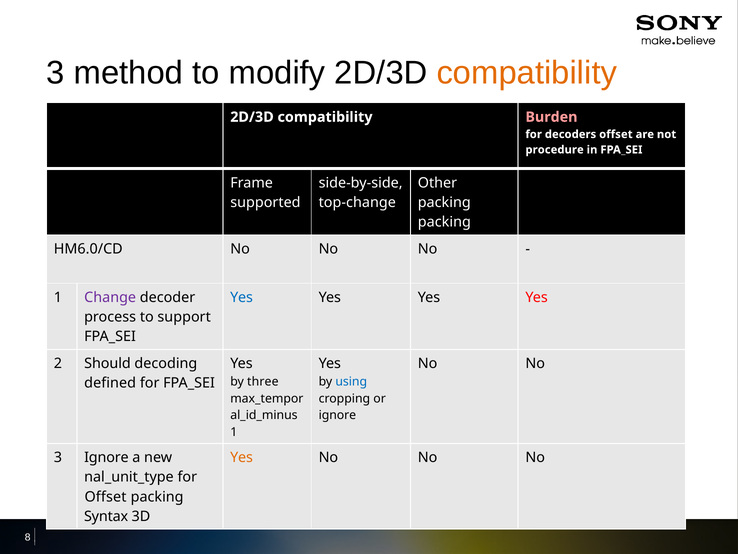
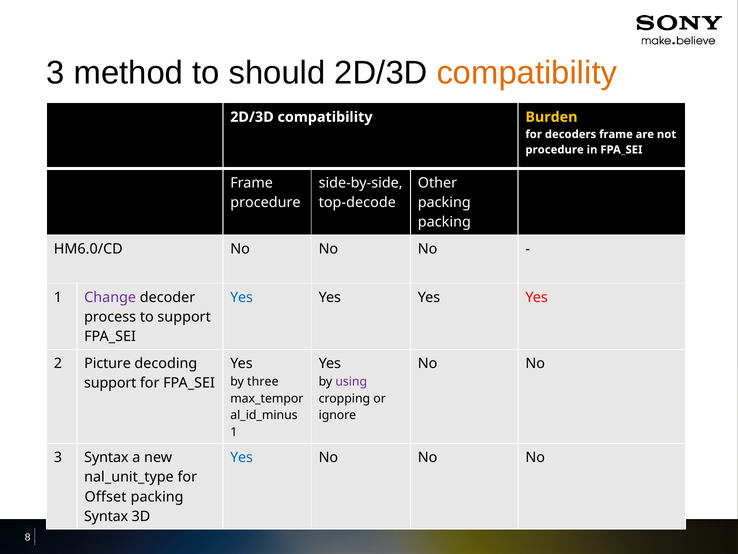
modify: modify -> should
Burden colour: pink -> yellow
decoders offset: offset -> frame
supported at (265, 202): supported -> procedure
top-change: top-change -> top-decode
Should: Should -> Picture
using colour: blue -> purple
defined at (110, 383): defined -> support
3 Ignore: Ignore -> Syntax
Yes at (242, 457) colour: orange -> blue
